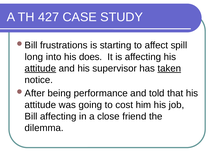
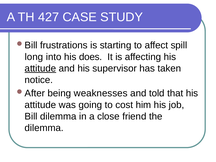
taken underline: present -> none
performance: performance -> weaknesses
Bill affecting: affecting -> dilemma
